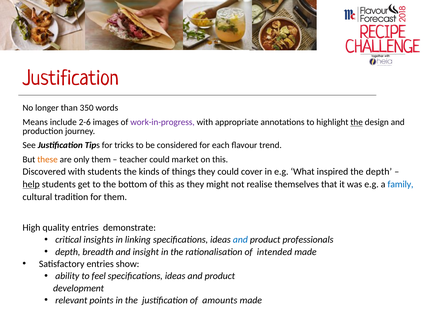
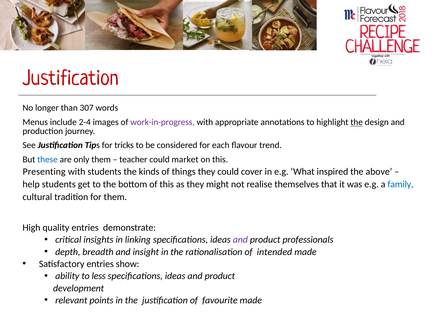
350: 350 -> 307
Means: Means -> Menus
2-6: 2-6 -> 2-4
these colour: orange -> blue
Discovered: Discovered -> Presenting
the depth: depth -> above
help underline: present -> none
and at (240, 240) colour: blue -> purple
feel: feel -> less
amounts: amounts -> favourite
